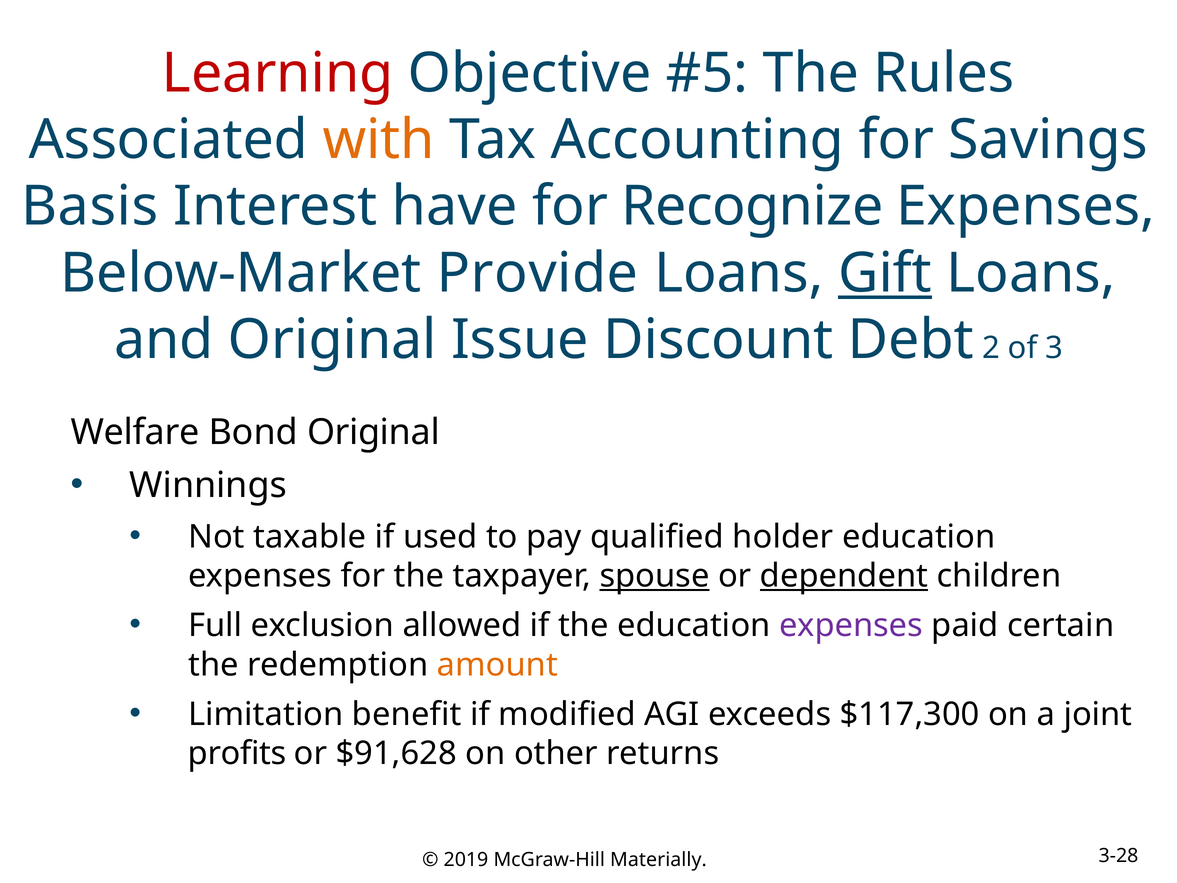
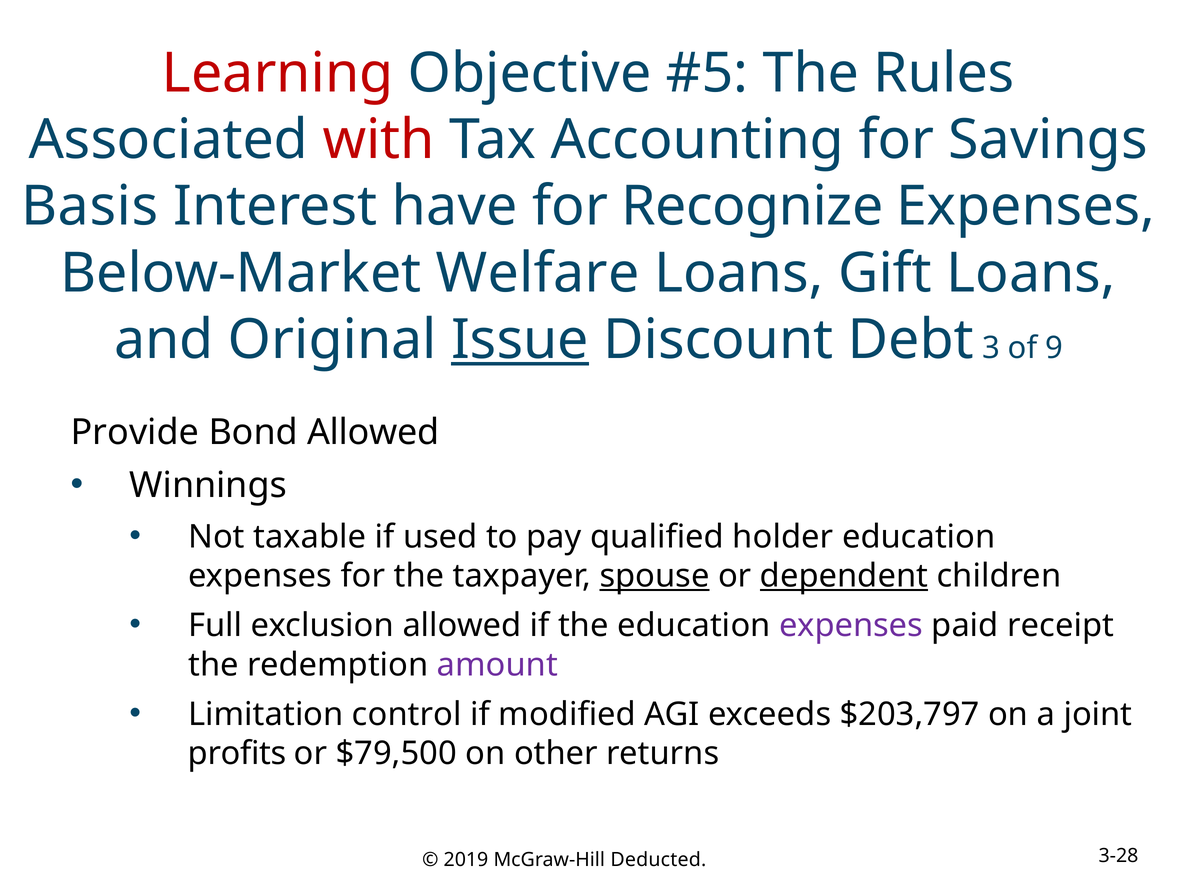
with colour: orange -> red
Provide: Provide -> Welfare
Gift underline: present -> none
Issue underline: none -> present
2: 2 -> 3
3: 3 -> 9
Welfare: Welfare -> Provide
Bond Original: Original -> Allowed
certain: certain -> receipt
amount colour: orange -> purple
benefit: benefit -> control
$117,300: $117,300 -> $203,797
$91,628: $91,628 -> $79,500
Materially: Materially -> Deducted
